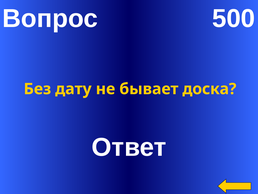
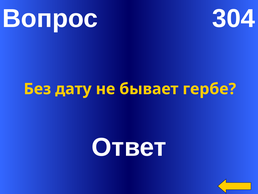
500: 500 -> 304
доска: доска -> гербе
